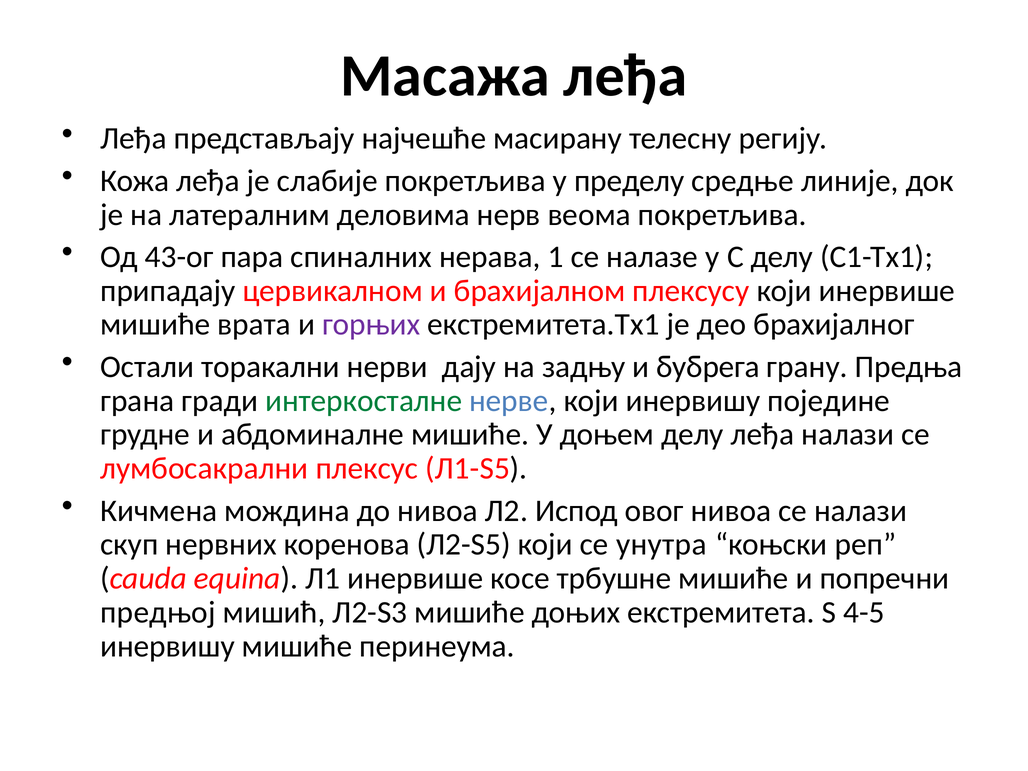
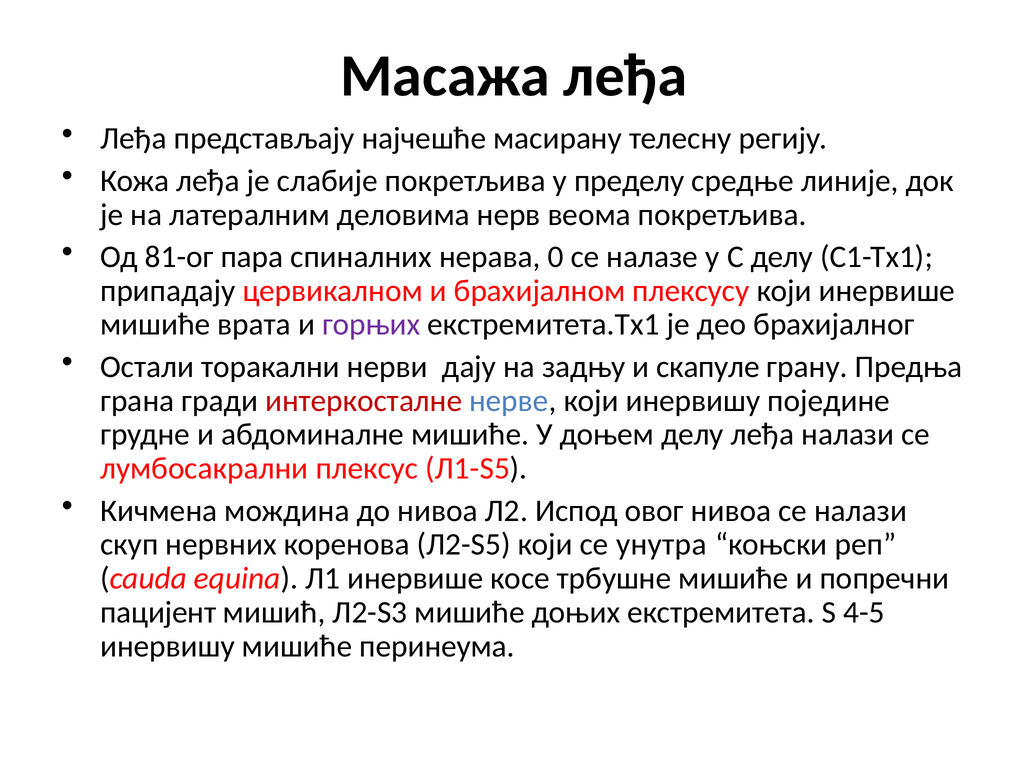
43-ог: 43-ог -> 81-ог
1: 1 -> 0
бубрега: бубрега -> скапуле
интеркосталне colour: green -> red
предњој: предњој -> пацијент
